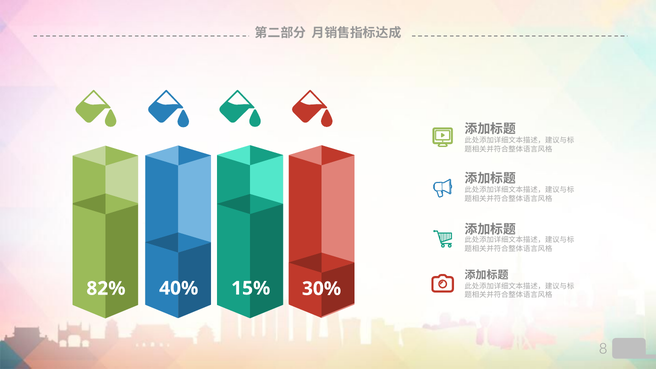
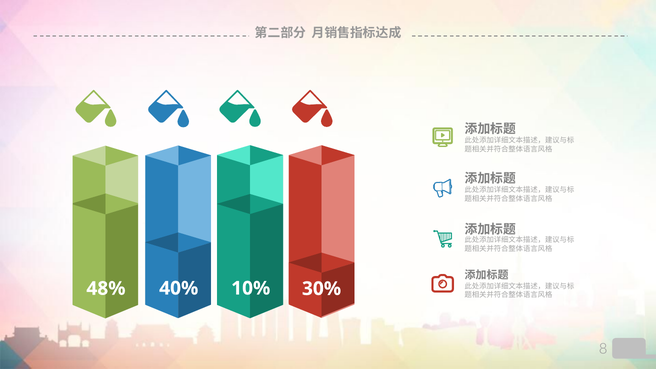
15%: 15% -> 10%
82%: 82% -> 48%
